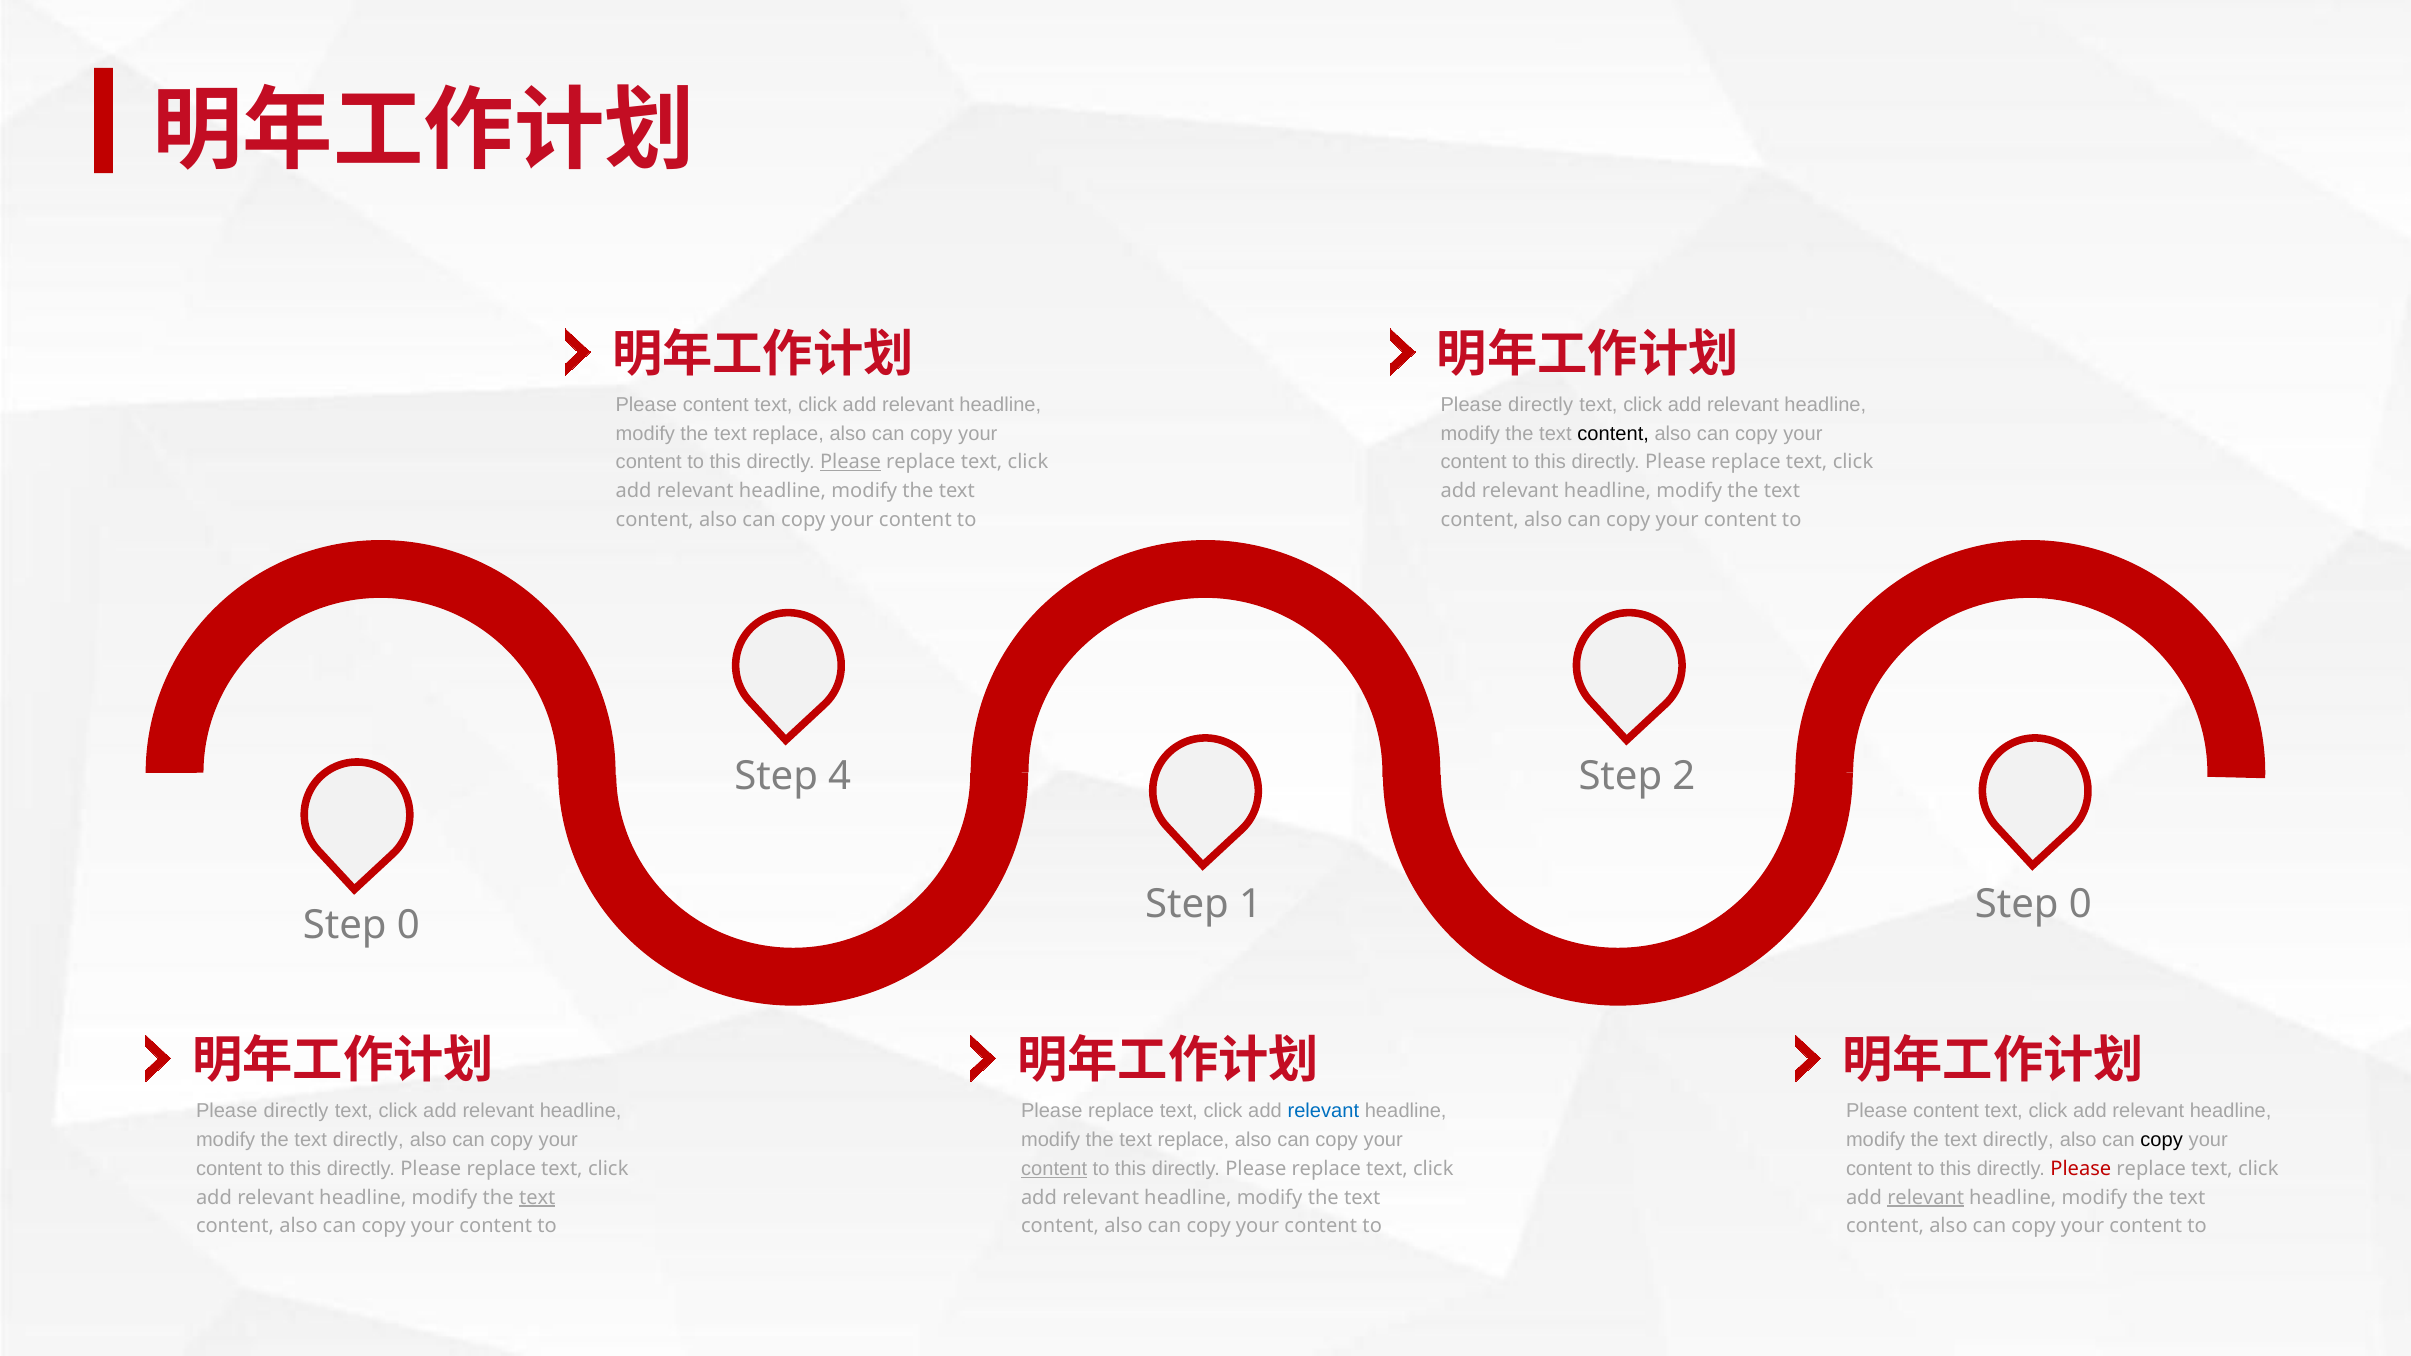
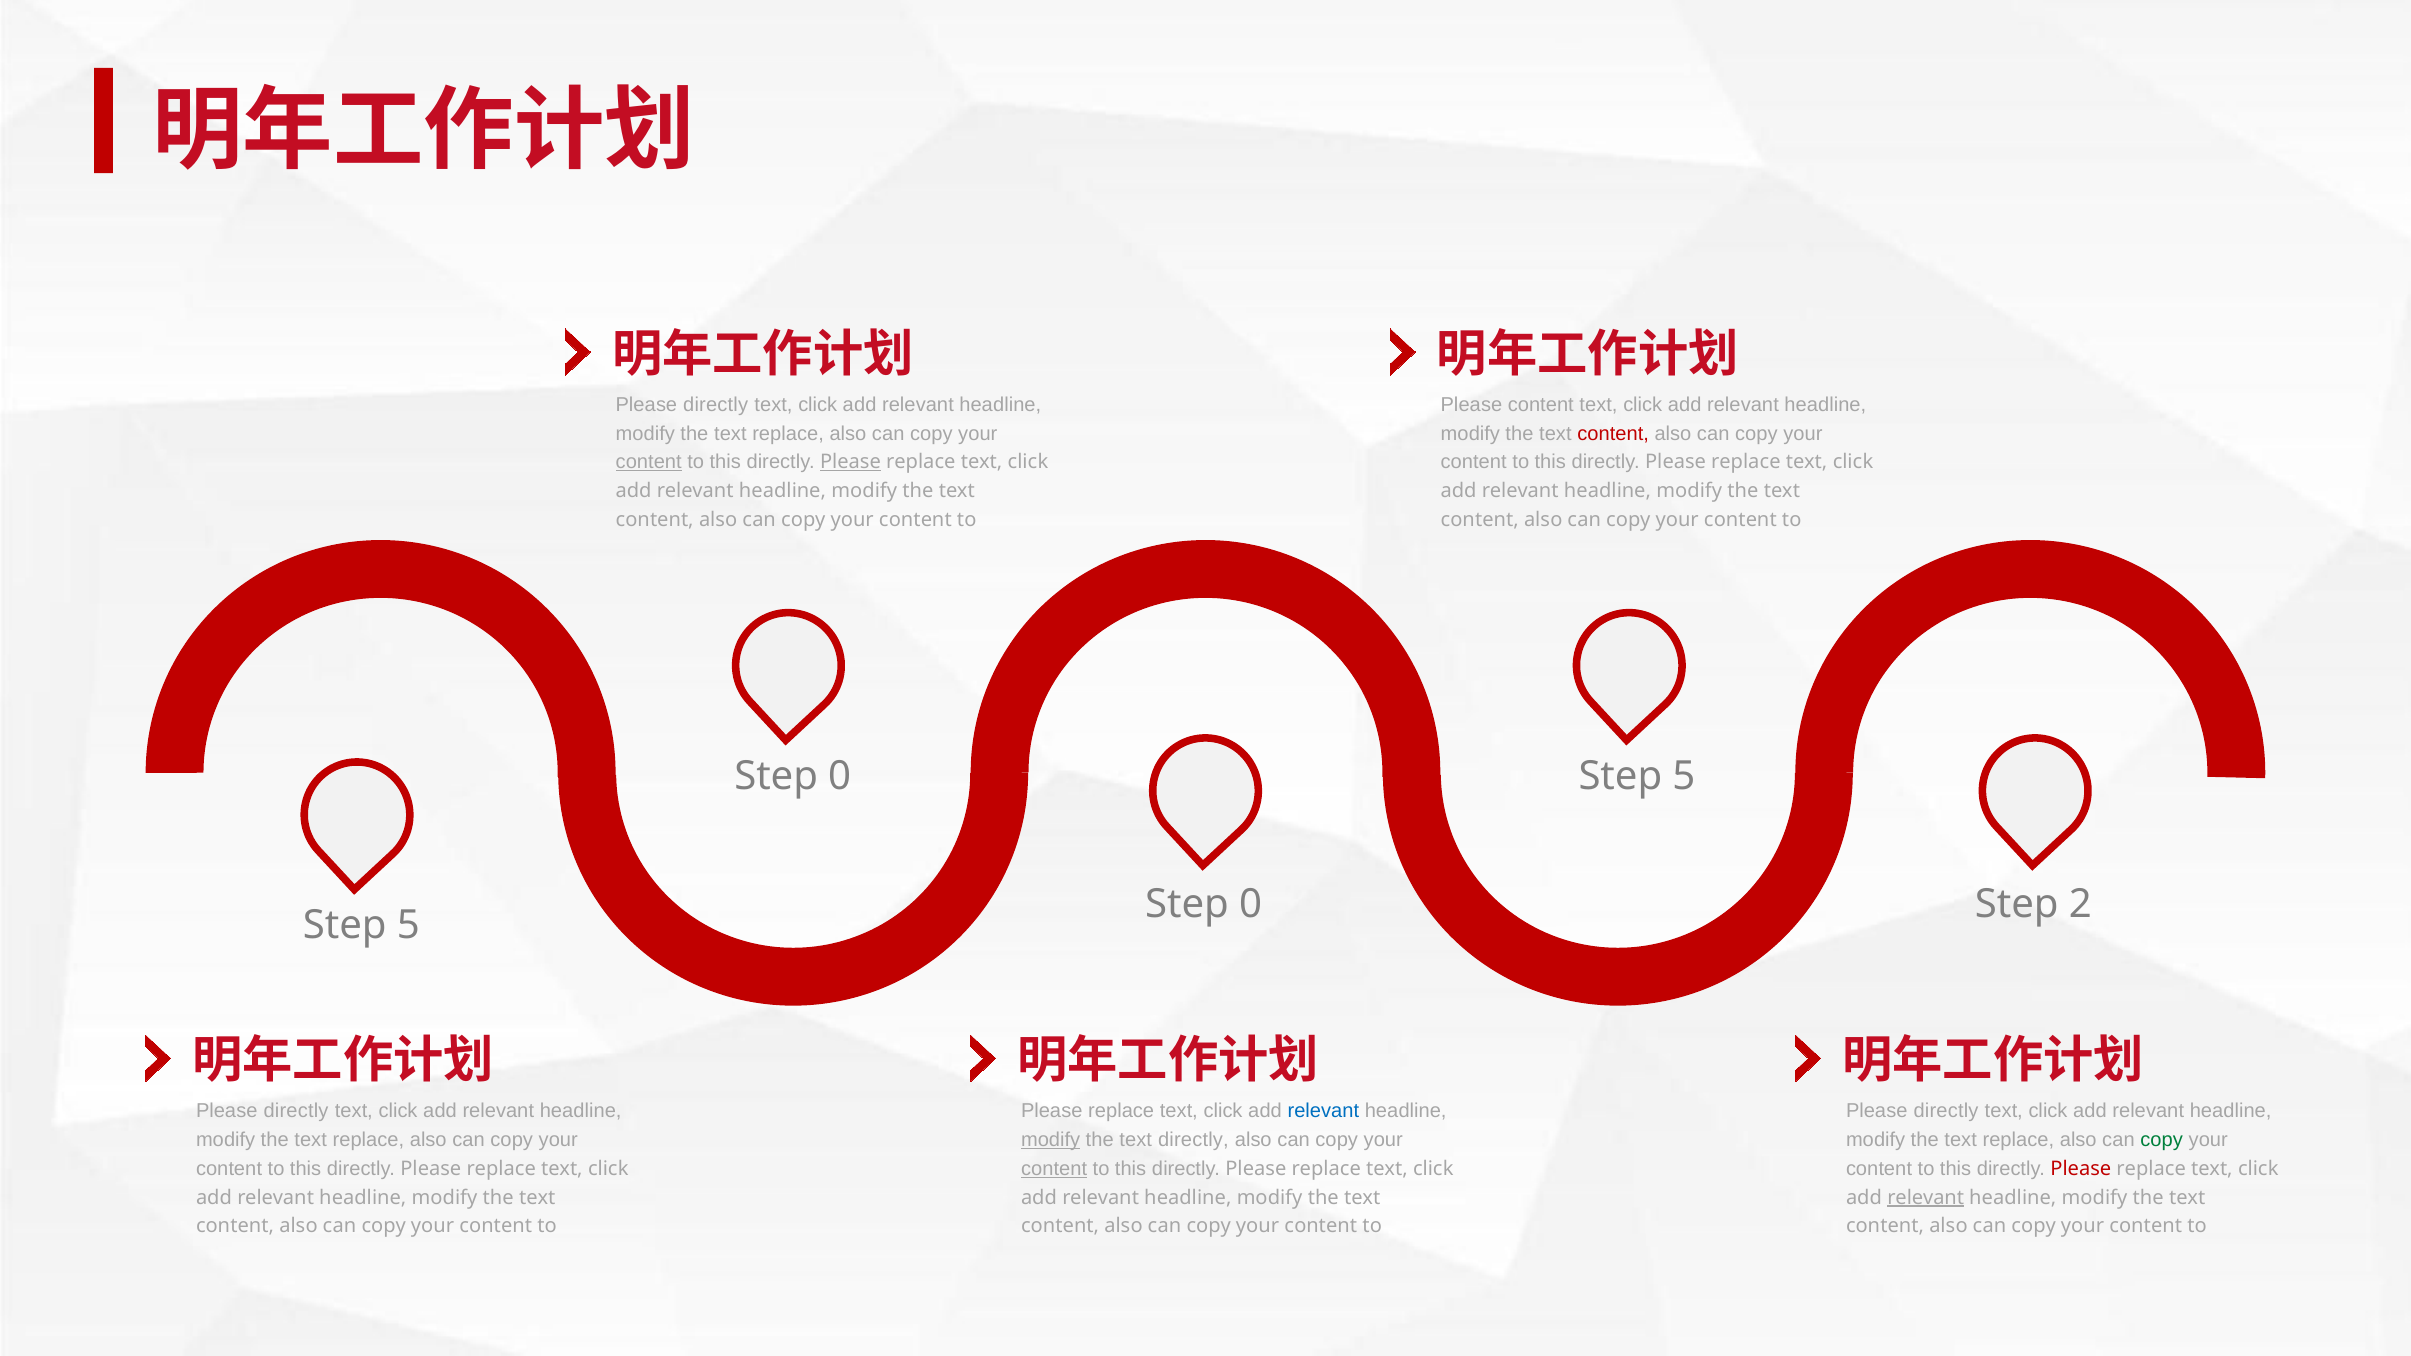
content at (716, 405): content -> directly
directly at (1541, 405): directly -> content
content at (1613, 433) colour: black -> red
content at (649, 462) underline: none -> present
4 at (840, 776): 4 -> 0
2 at (1684, 776): 2 -> 5
1 at (1251, 904): 1 -> 0
0 at (2080, 904): 0 -> 2
0 at (408, 925): 0 -> 5
content at (1946, 1111): content -> directly
directly at (368, 1140): directly -> replace
modify at (1051, 1140) underline: none -> present
replace at (1193, 1140): replace -> directly
directly at (2018, 1140): directly -> replace
copy at (2162, 1140) colour: black -> green
text at (537, 1198) underline: present -> none
